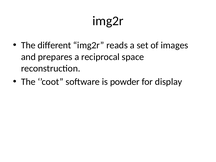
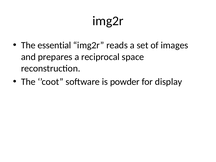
different: different -> essential
